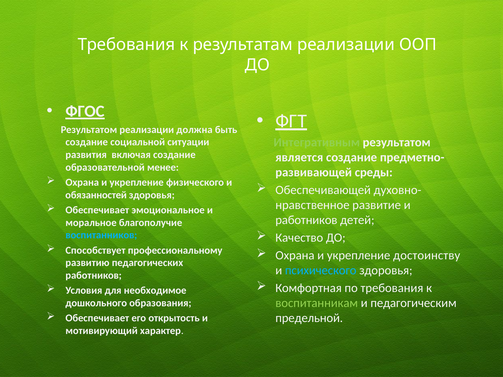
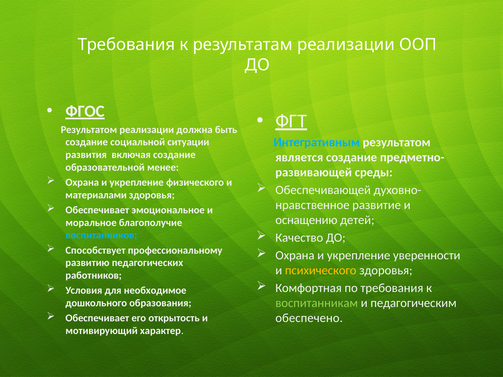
Интегративным colour: light green -> light blue
обязанностей: обязанностей -> материалами
работников at (306, 220): работников -> оснащению
достоинству: достоинству -> уверенности
психического colour: light blue -> yellow
предельной: предельной -> обеспечено
